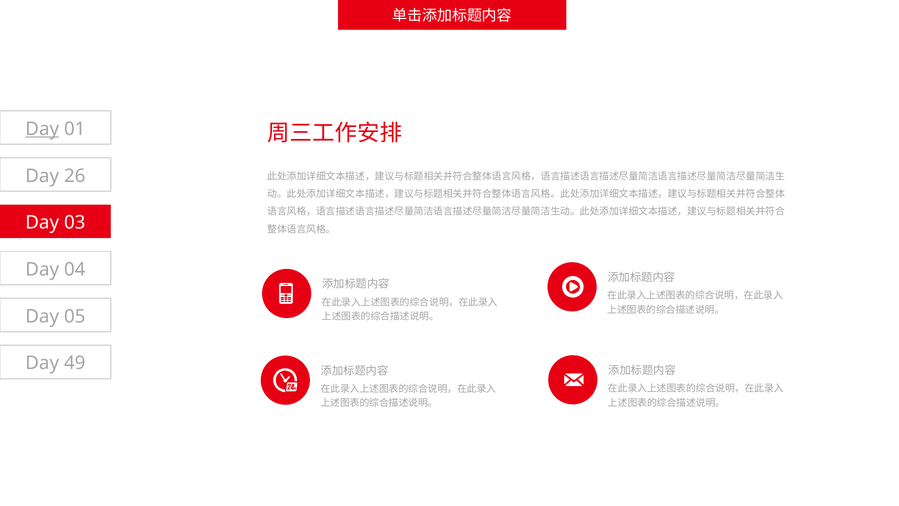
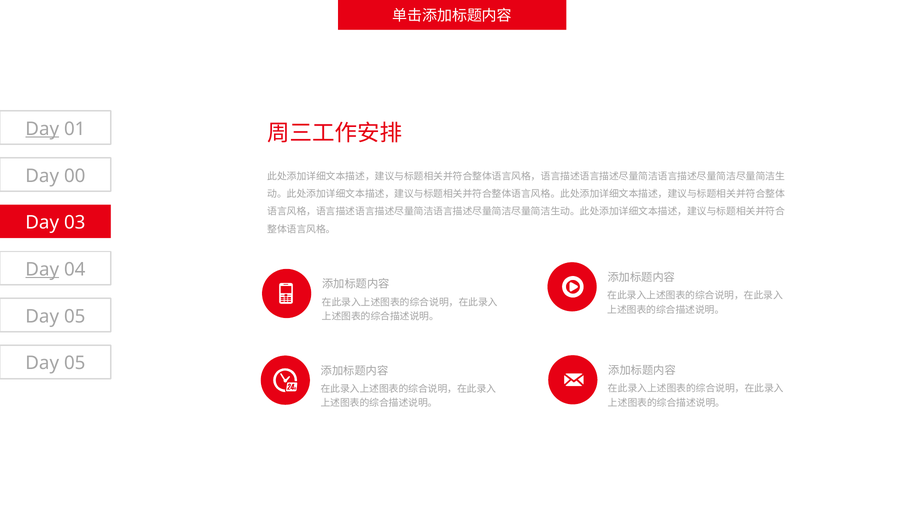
26: 26 -> 00
Day at (42, 269) underline: none -> present
49 at (75, 363): 49 -> 05
